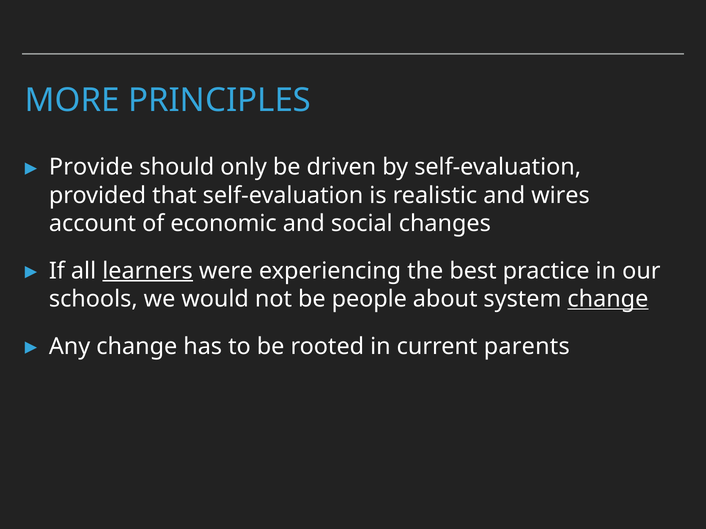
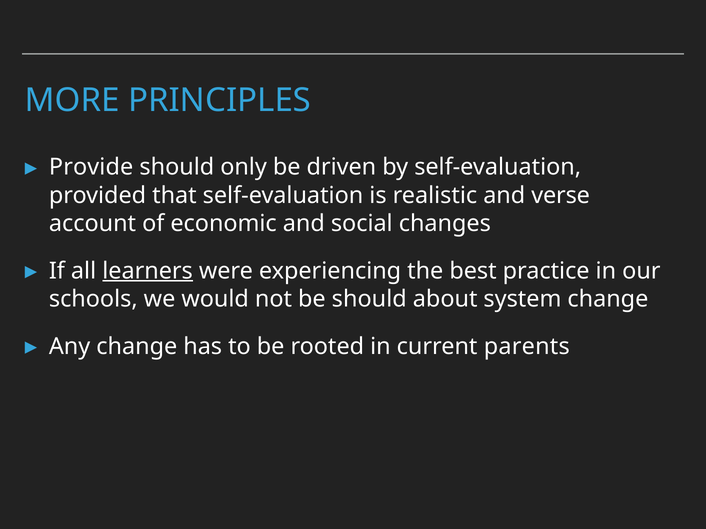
wires: wires -> verse
be people: people -> should
change at (608, 299) underline: present -> none
